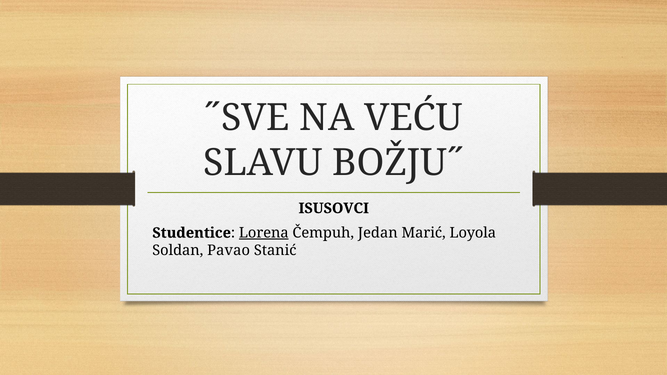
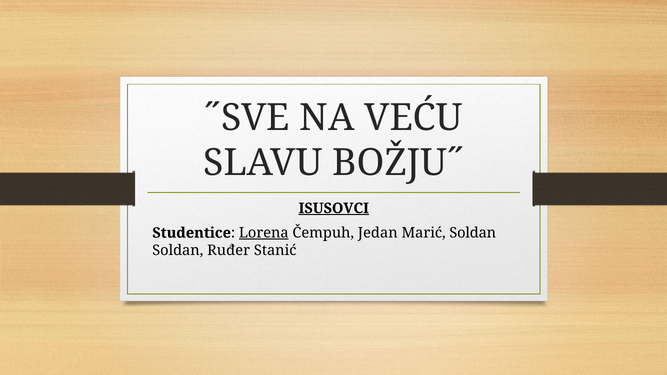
ISUSOVCI underline: none -> present
Marić Loyola: Loyola -> Soldan
Pavao: Pavao -> Ruđer
